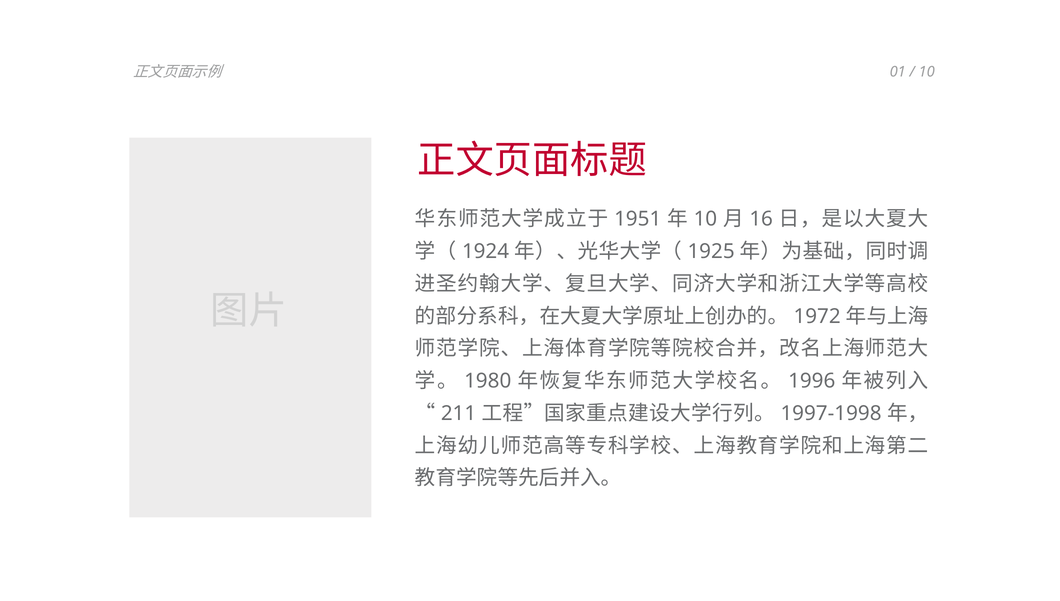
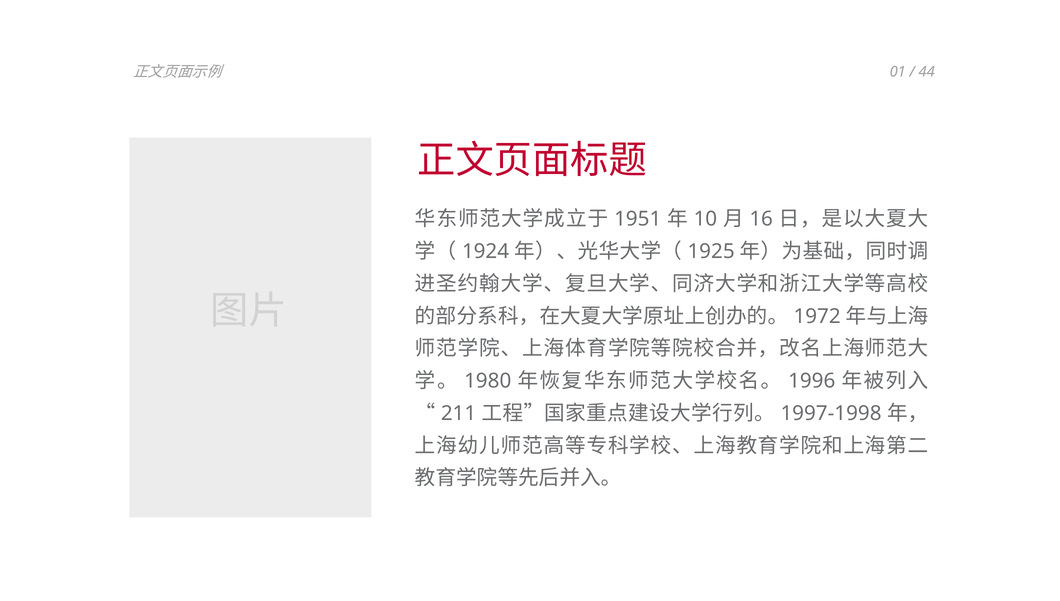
10 at (927, 72): 10 -> 44
